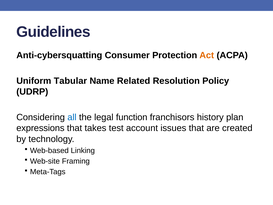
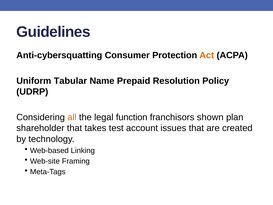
Related: Related -> Prepaid
all colour: blue -> orange
history: history -> shown
expressions: expressions -> shareholder
